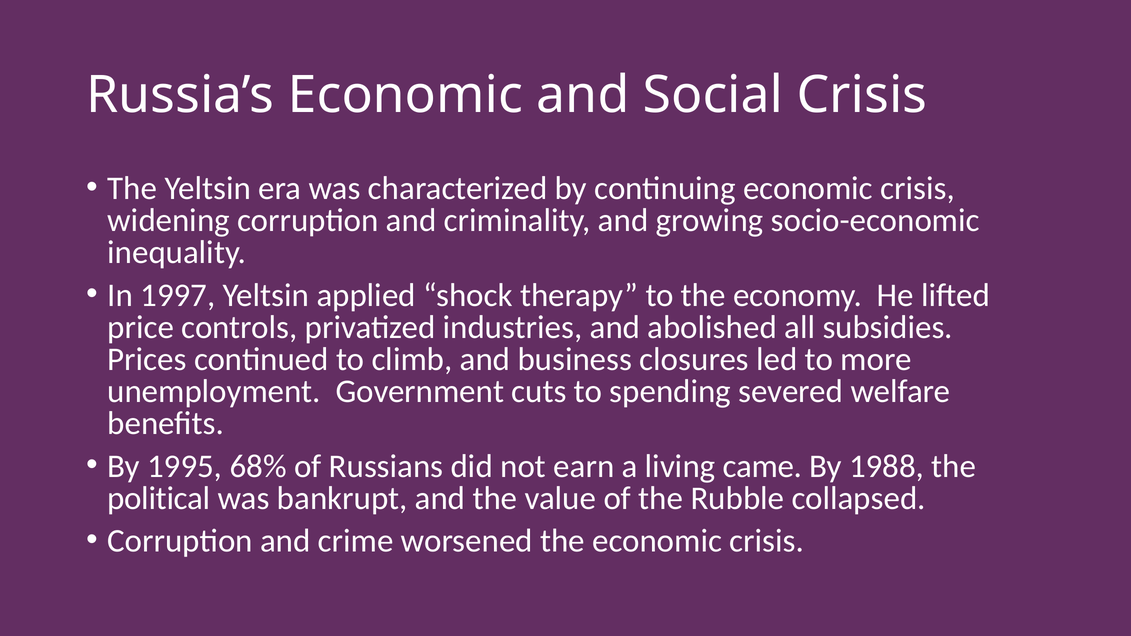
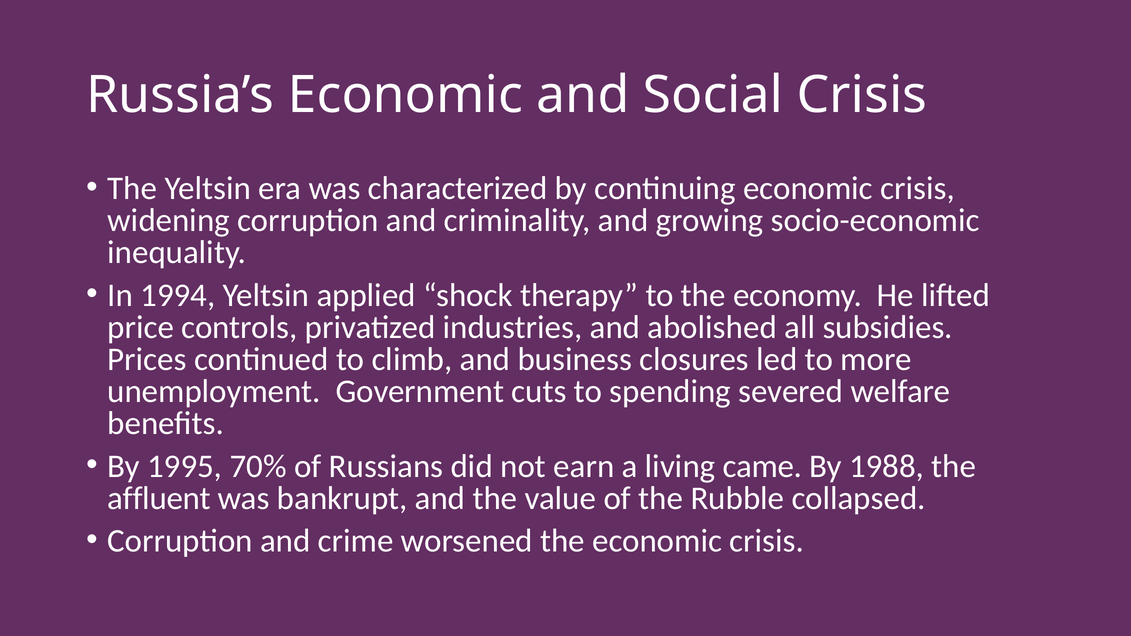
1997: 1997 -> 1994
68%: 68% -> 70%
political: political -> affluent
